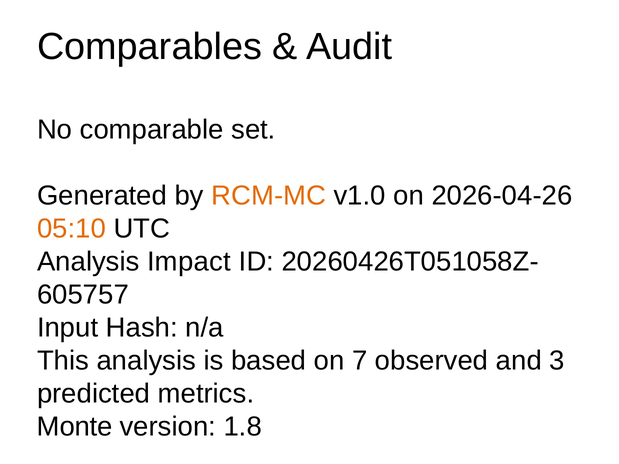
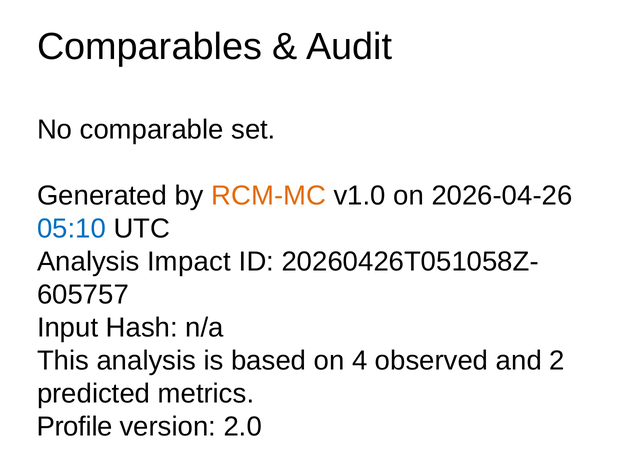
05:10 colour: orange -> blue
7: 7 -> 4
3: 3 -> 2
Monte: Monte -> Profile
1.8: 1.8 -> 2.0
